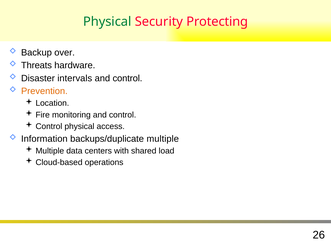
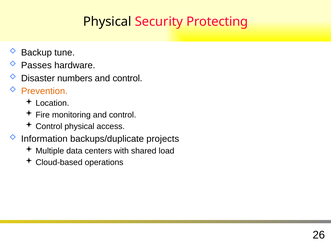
Physical at (107, 22) colour: green -> black
over: over -> tune
Threats: Threats -> Passes
intervals: intervals -> numbers
backups/duplicate multiple: multiple -> projects
